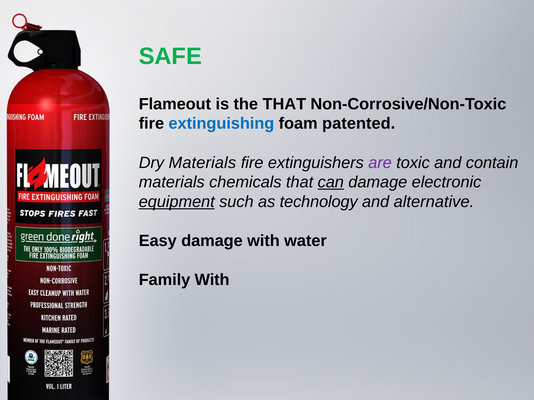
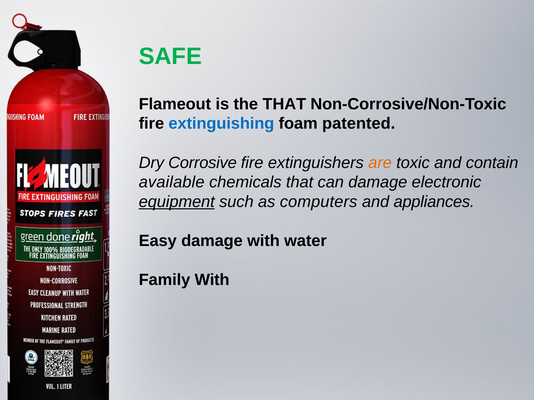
Dry Materials: Materials -> Corrosive
are colour: purple -> orange
materials at (172, 182): materials -> available
can underline: present -> none
technology: technology -> computers
alternative: alternative -> appliances
